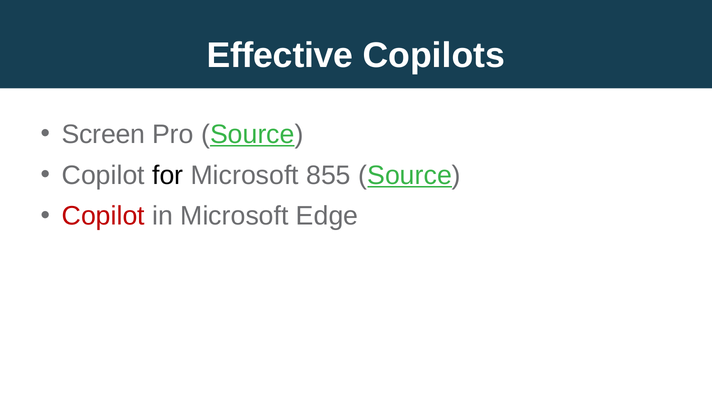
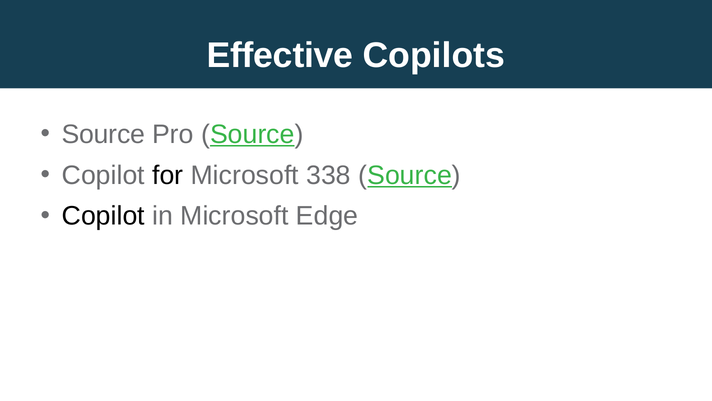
Screen at (103, 134): Screen -> Source
855: 855 -> 338
Copilot at (103, 216) colour: red -> black
